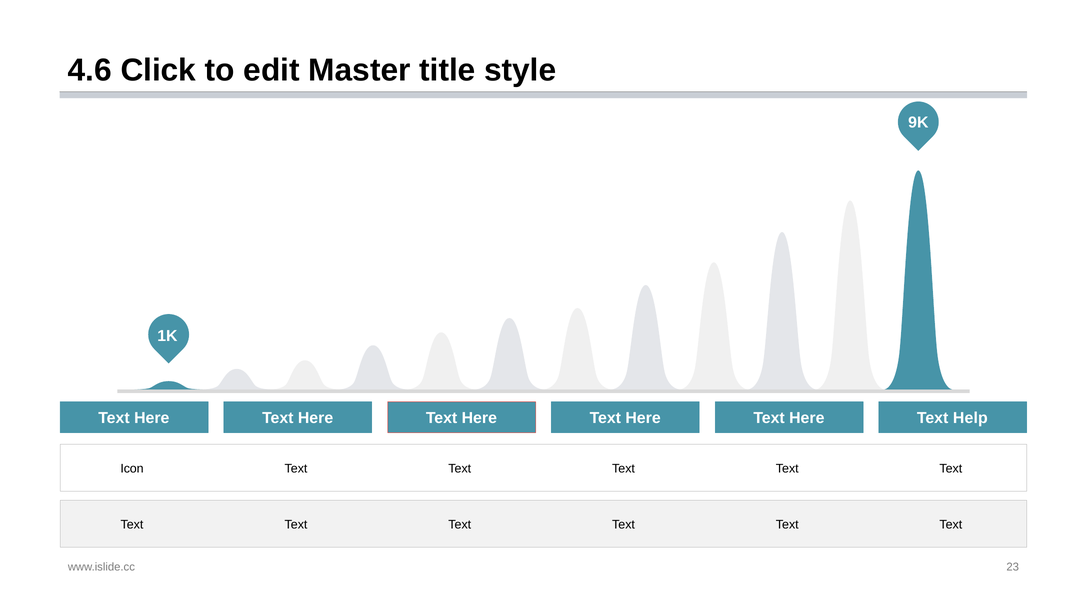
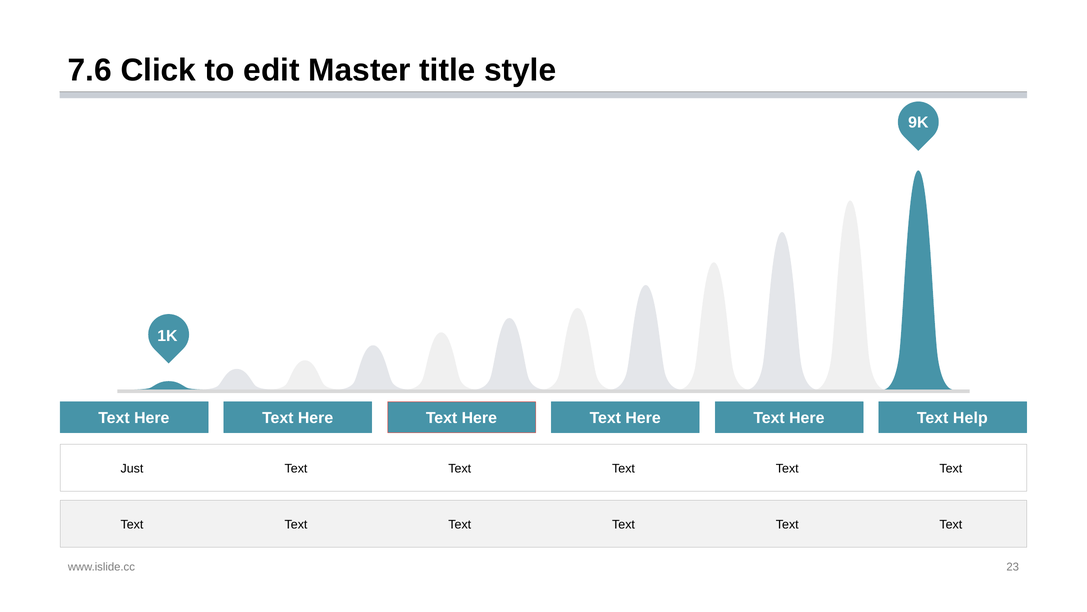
4.6: 4.6 -> 7.6
Icon: Icon -> Just
